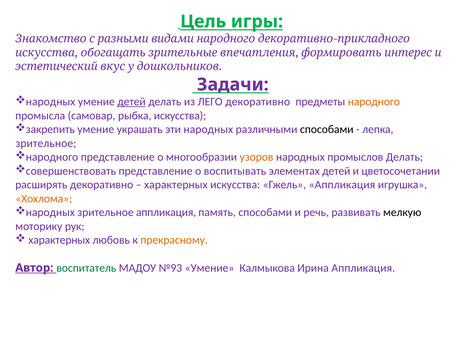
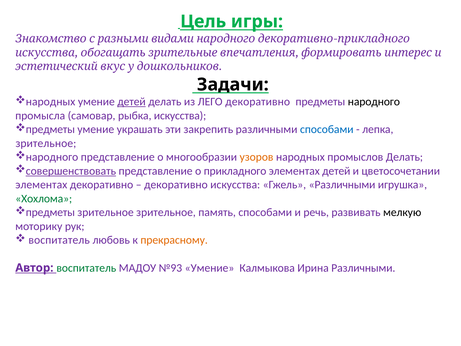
Задачи colour: purple -> black
народного at (374, 102) colour: orange -> black
закрепить at (50, 129): закрепить -> предметы
эти народных: народных -> закрепить
способами at (327, 129) colour: black -> blue
совершенствовать underline: none -> present
о воспитывать: воспитывать -> прикладного
расширять at (41, 185): расширять -> элементах
характерных at (176, 185): характерных -> декоративно
Гжель Аппликация: Аппликация -> Различными
Хохлома colour: orange -> green
народных at (50, 212): народных -> предметы
зрительное аппликация: аппликация -> зрительное
характерных at (59, 240): характерных -> воспитатель
Ирина Аппликация: Аппликация -> Различными
